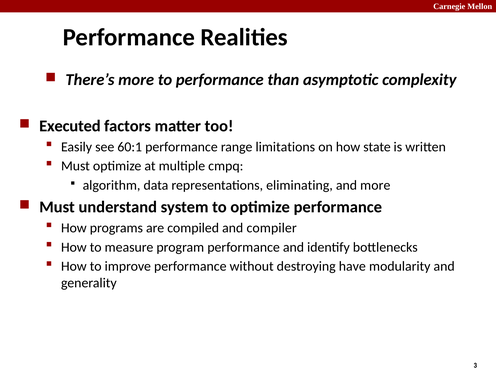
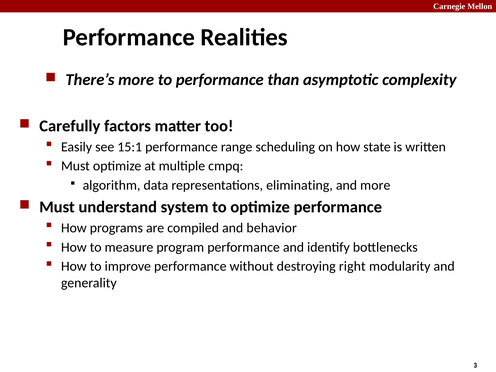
Executed: Executed -> Carefully
60:1: 60:1 -> 15:1
limitations: limitations -> scheduling
compiler: compiler -> behavior
have: have -> right
